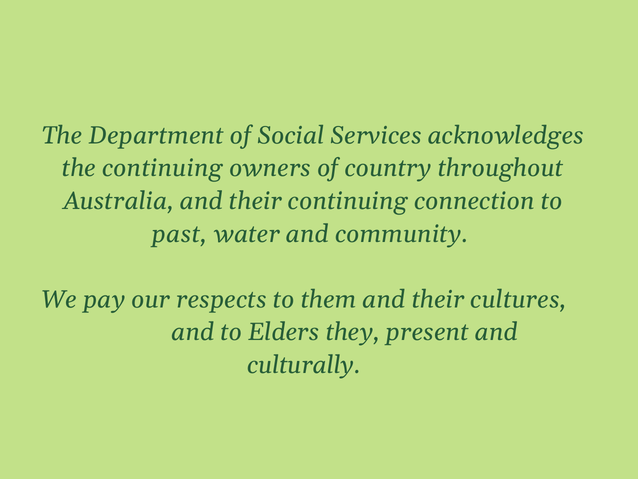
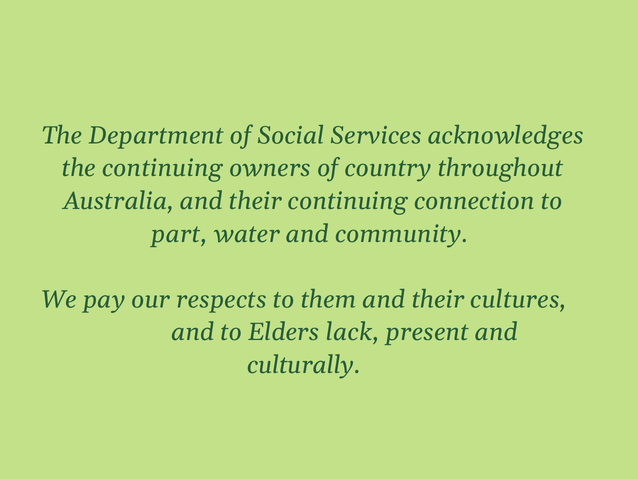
past: past -> part
they: they -> lack
